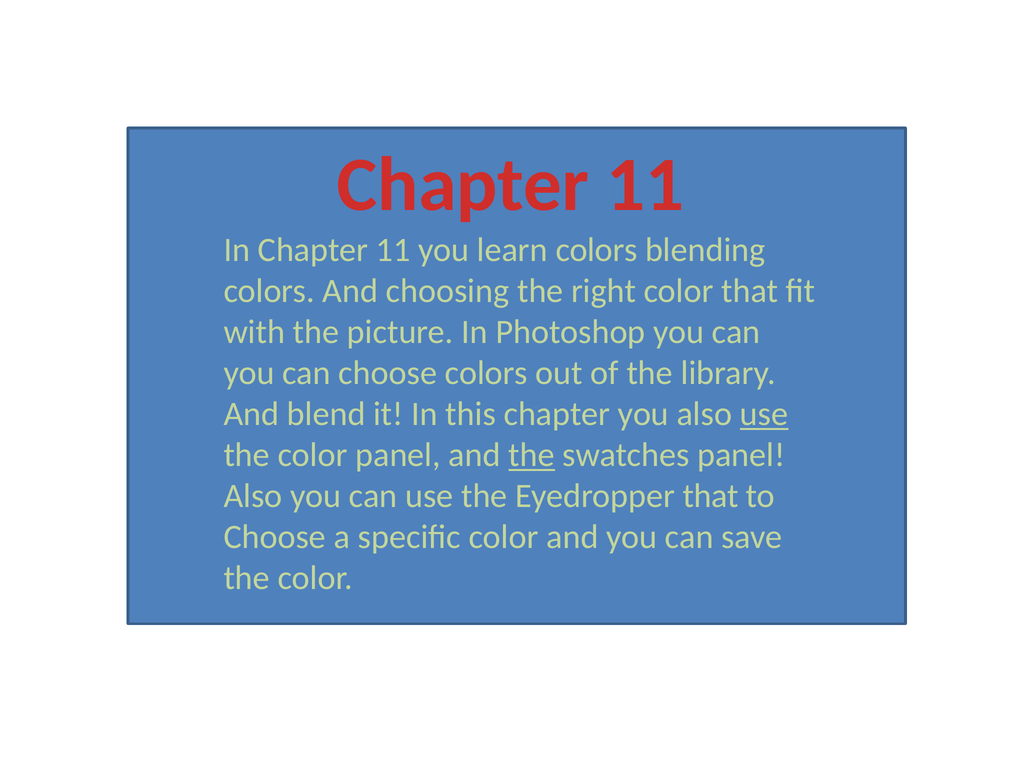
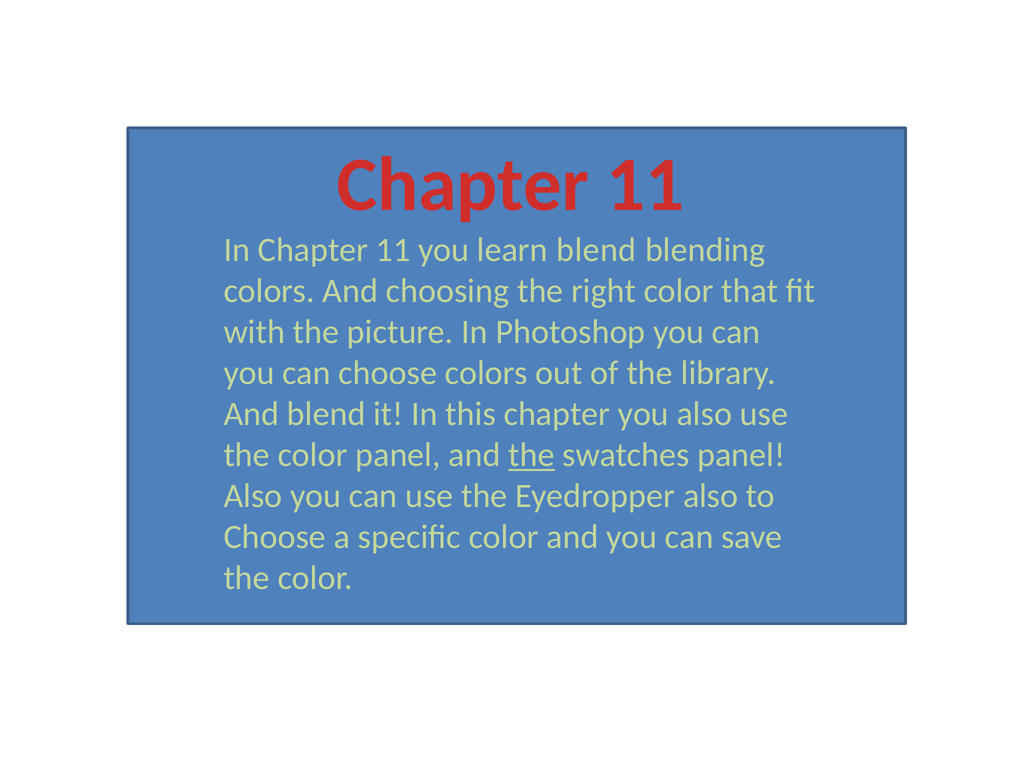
learn colors: colors -> blend
use at (764, 414) underline: present -> none
Eyedropper that: that -> also
